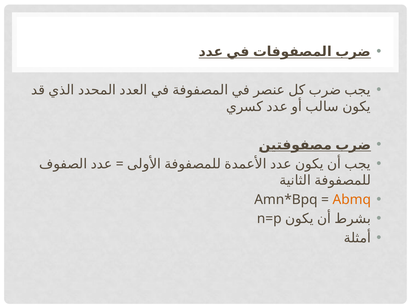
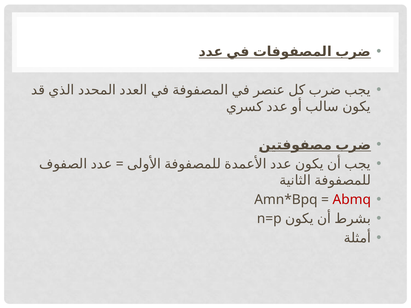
Abmq colour: orange -> red
